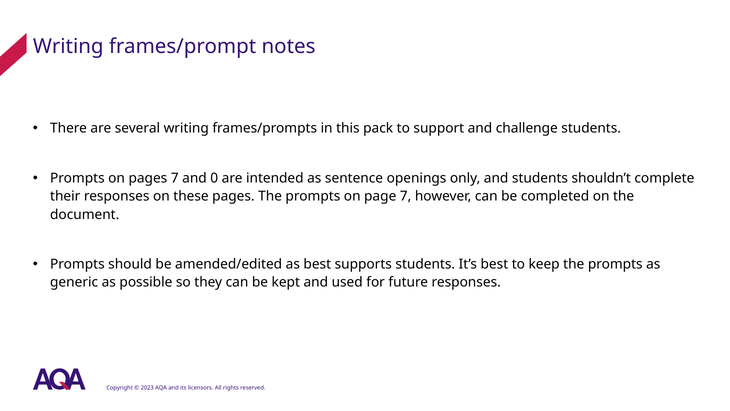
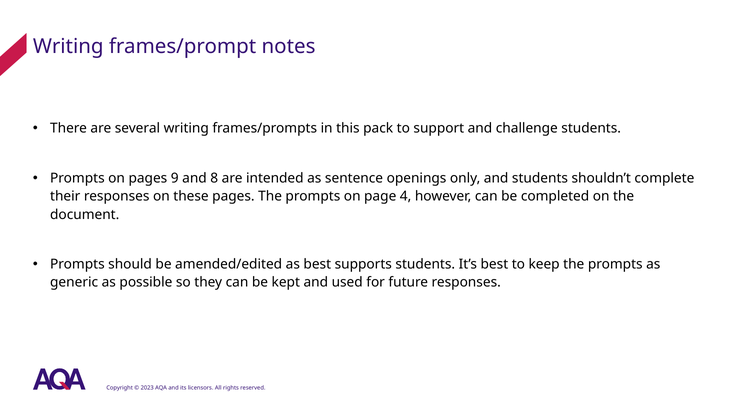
pages 7: 7 -> 9
0: 0 -> 8
page 7: 7 -> 4
